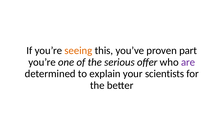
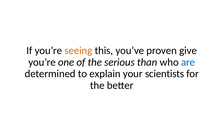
part: part -> give
offer: offer -> than
are colour: purple -> blue
